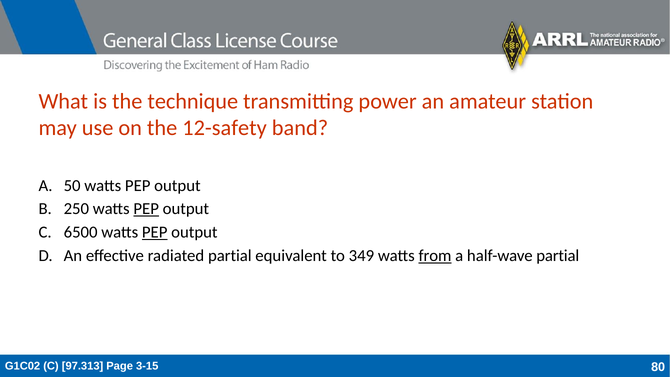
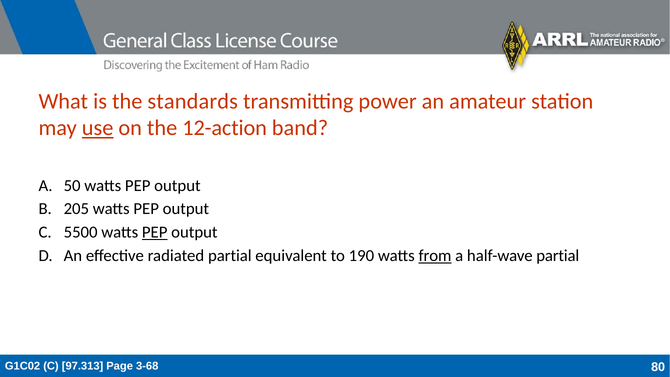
technique: technique -> standards
use underline: none -> present
12-safety: 12-safety -> 12-action
250: 250 -> 205
PEP at (146, 209) underline: present -> none
6500: 6500 -> 5500
349: 349 -> 190
3-15: 3-15 -> 3-68
